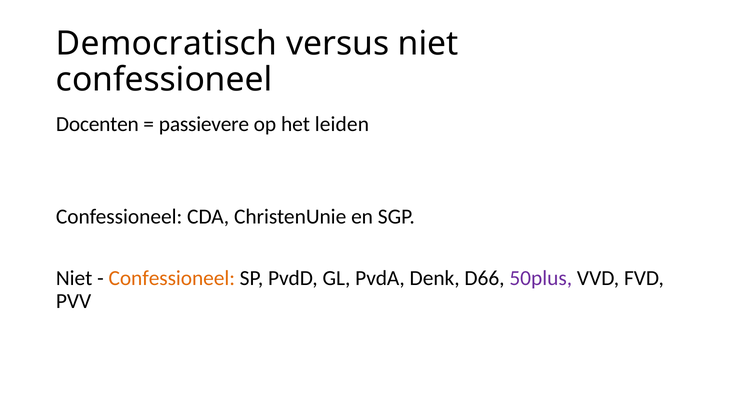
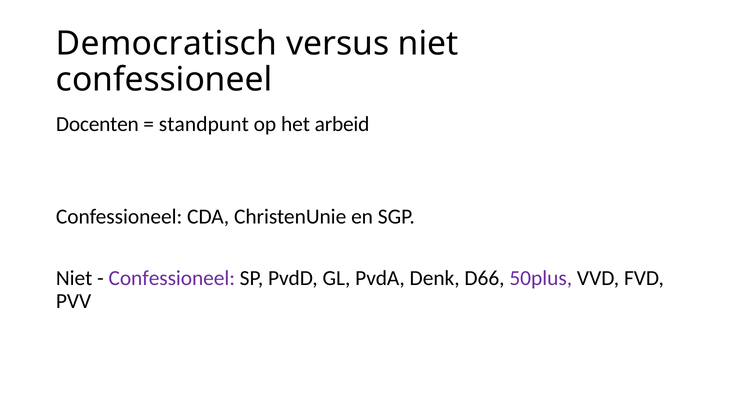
passievere: passievere -> standpunt
leiden: leiden -> arbeid
Confessioneel at (172, 278) colour: orange -> purple
